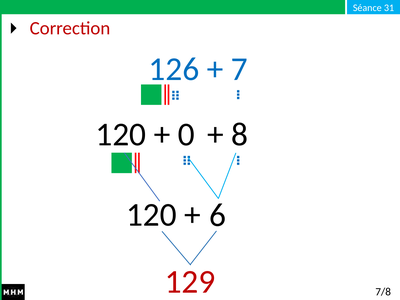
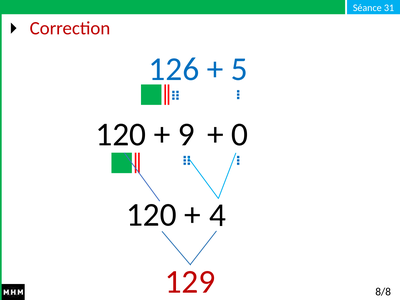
7: 7 -> 5
0: 0 -> 9
8: 8 -> 0
6: 6 -> 4
7/8: 7/8 -> 8/8
